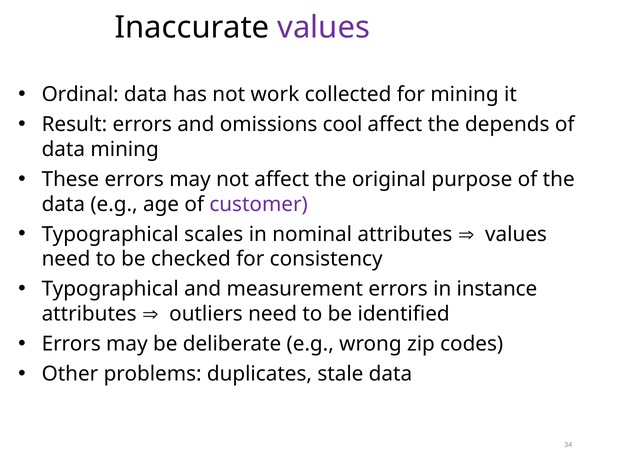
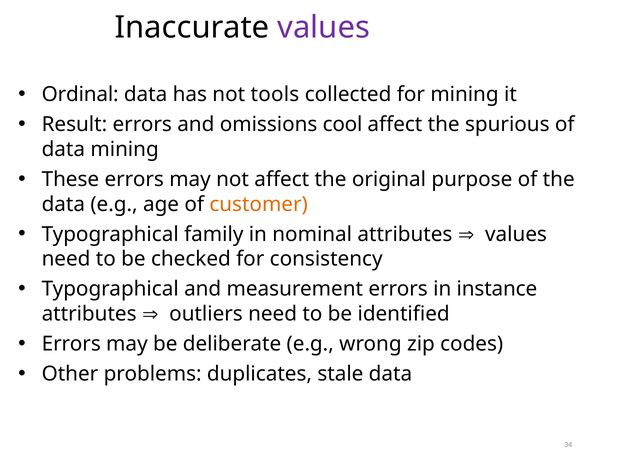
work: work -> tools
depends: depends -> spurious
customer colour: purple -> orange
scales: scales -> family
